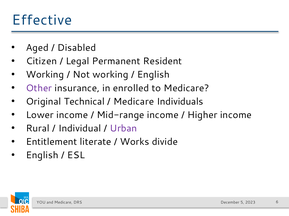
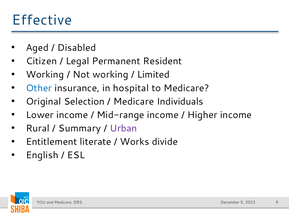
English at (153, 75): English -> Limited
Other colour: purple -> blue
enrolled: enrolled -> hospital
Technical: Technical -> Selection
Individual: Individual -> Summary
